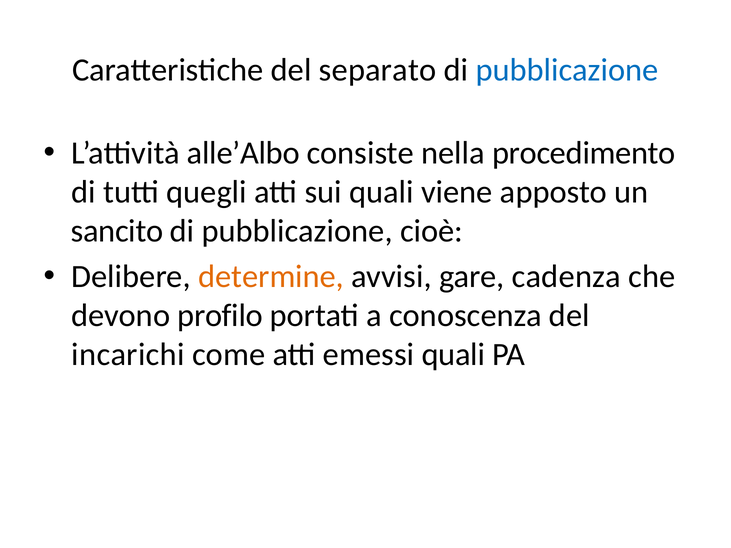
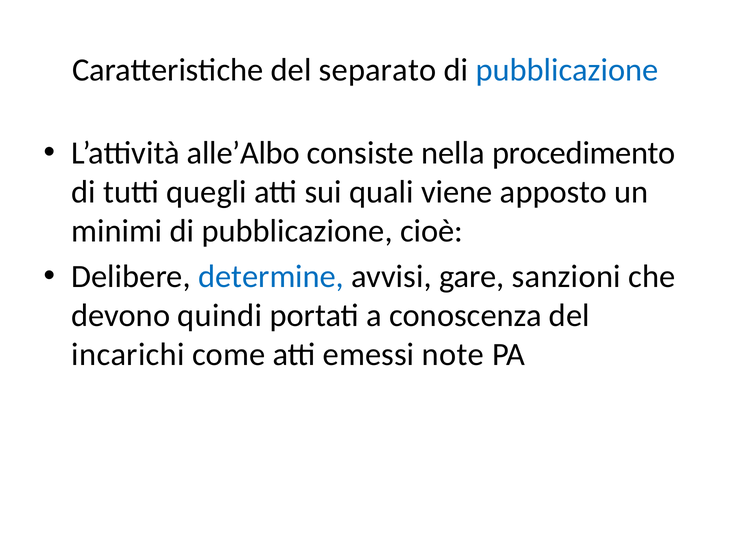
sancito: sancito -> minimi
determine colour: orange -> blue
cadenza: cadenza -> sanzioni
profilo: profilo -> quindi
emessi quali: quali -> note
